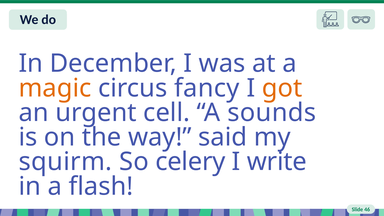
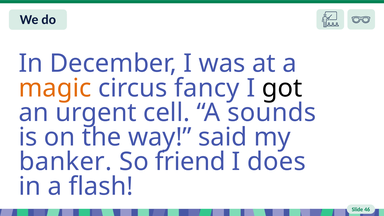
got colour: orange -> black
squirm: squirm -> banker
celery: celery -> friend
write: write -> does
